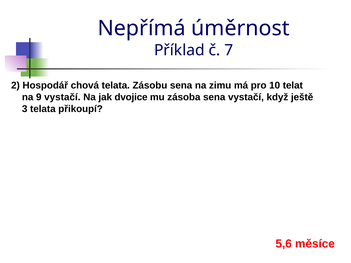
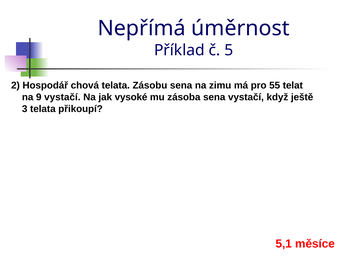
7: 7 -> 5
10: 10 -> 55
dvojice: dvojice -> vysoké
5,6: 5,6 -> 5,1
